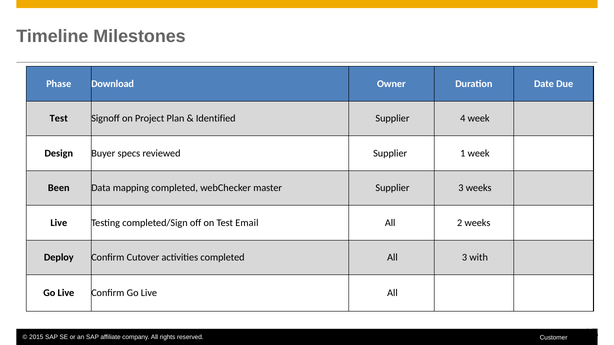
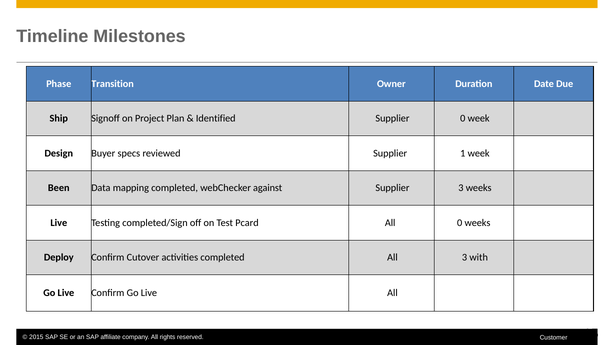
Download: Download -> Transition
Test at (59, 119): Test -> Ship
Supplier 4: 4 -> 0
master: master -> against
Email: Email -> Pcard
All 2: 2 -> 0
